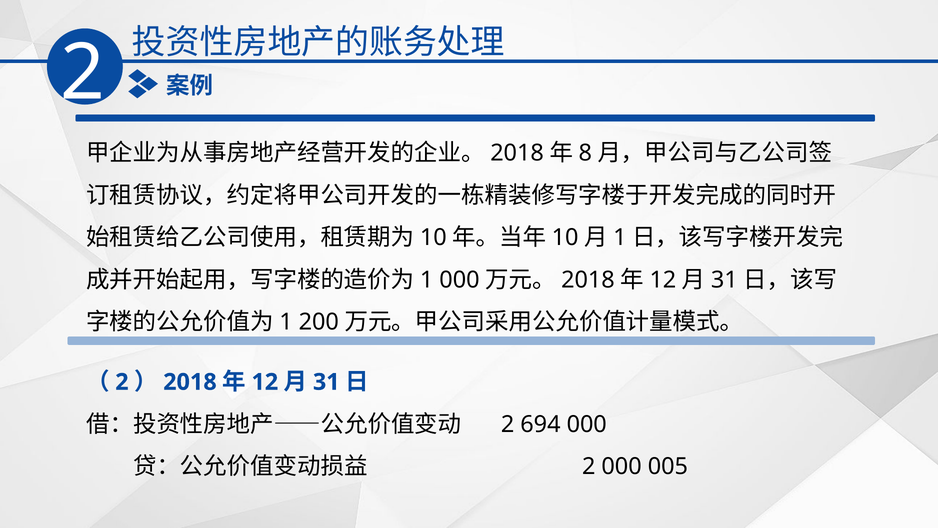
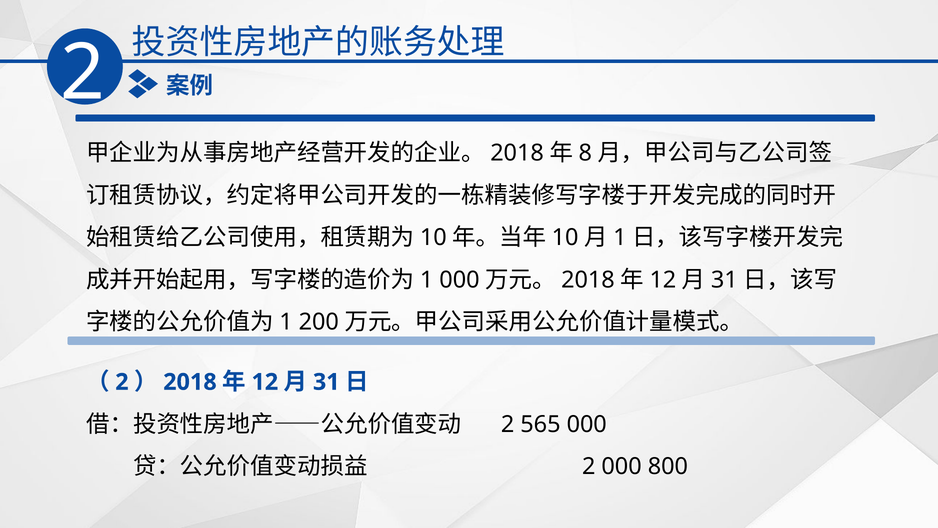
694: 694 -> 565
005: 005 -> 800
